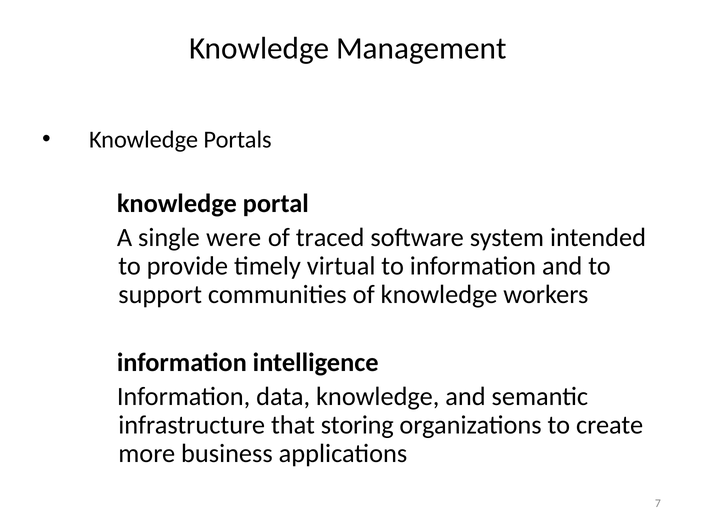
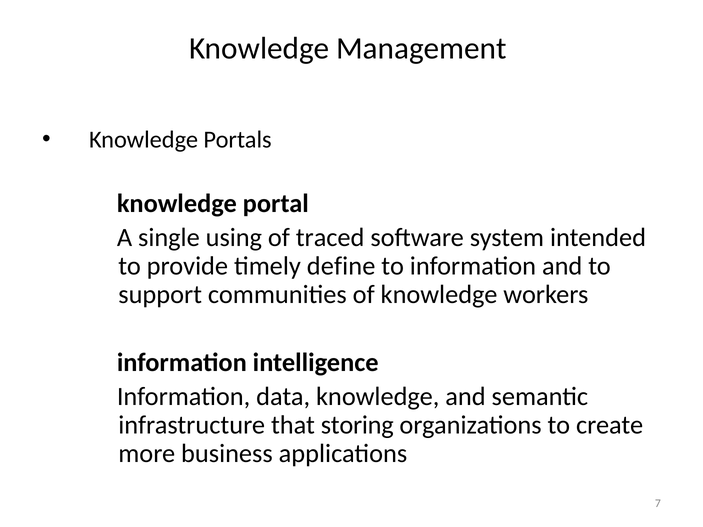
were: were -> using
virtual: virtual -> define
